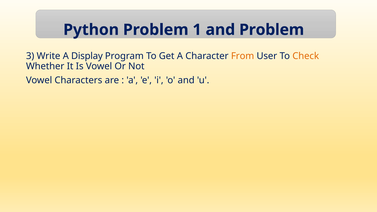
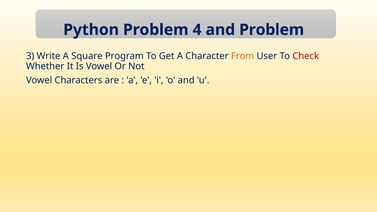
1: 1 -> 4
Display: Display -> Square
Check colour: orange -> red
